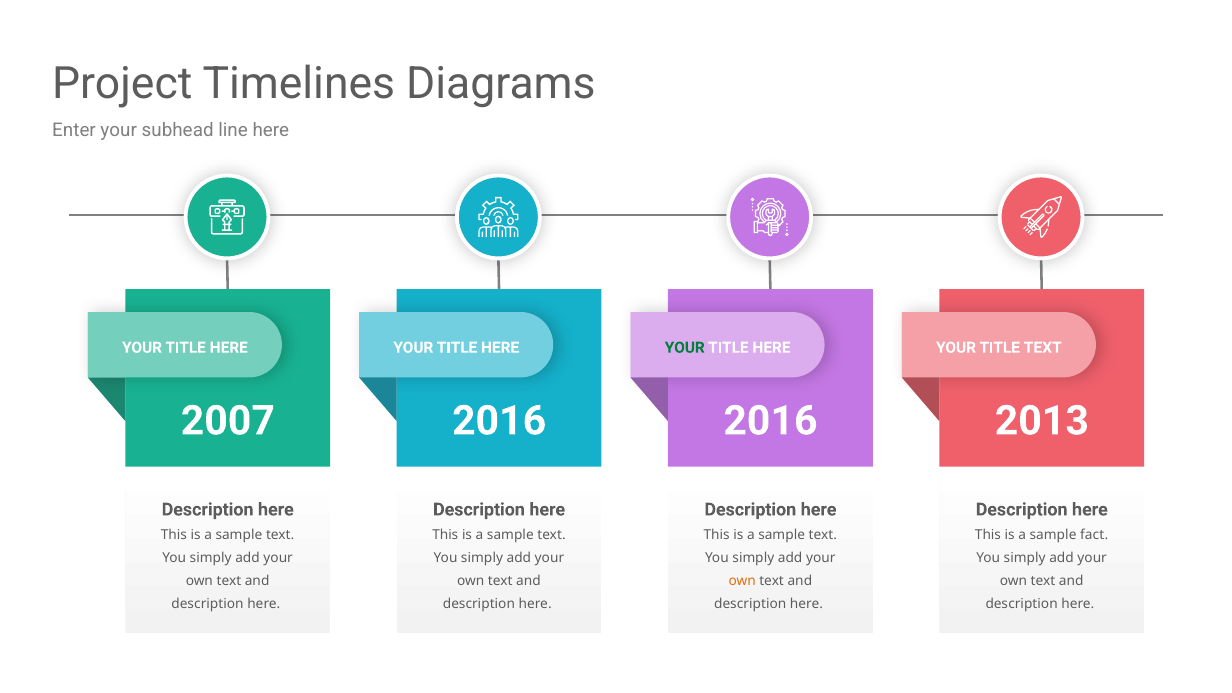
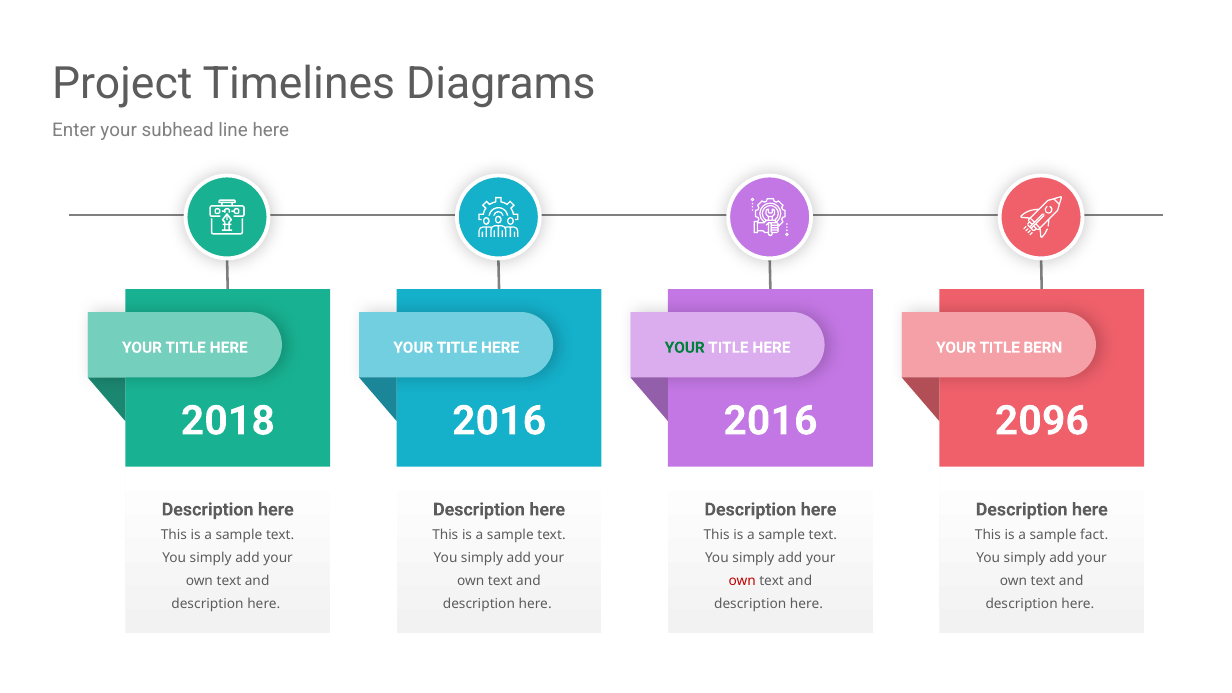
TITLE TEXT: TEXT -> BERN
2007: 2007 -> 2018
2013: 2013 -> 2096
own at (742, 581) colour: orange -> red
